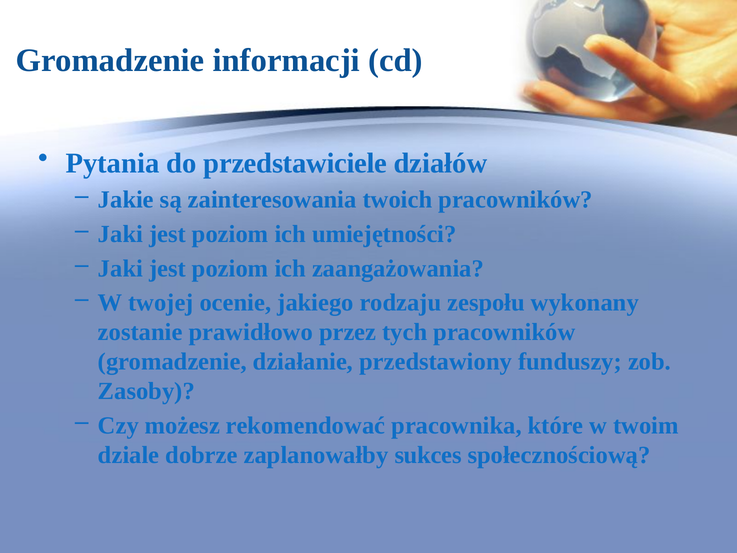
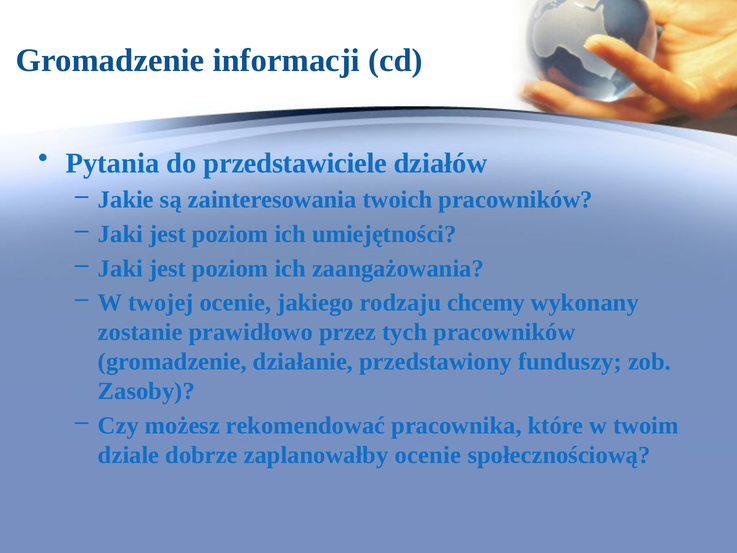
zespołu: zespołu -> chcemy
zaplanowałby sukces: sukces -> ocenie
